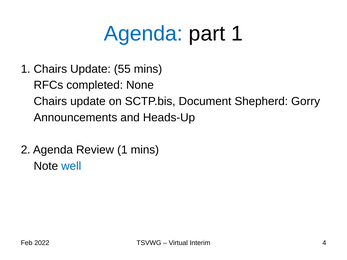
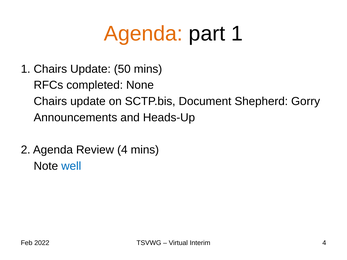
Agenda at (143, 34) colour: blue -> orange
55: 55 -> 50
Review 1: 1 -> 4
